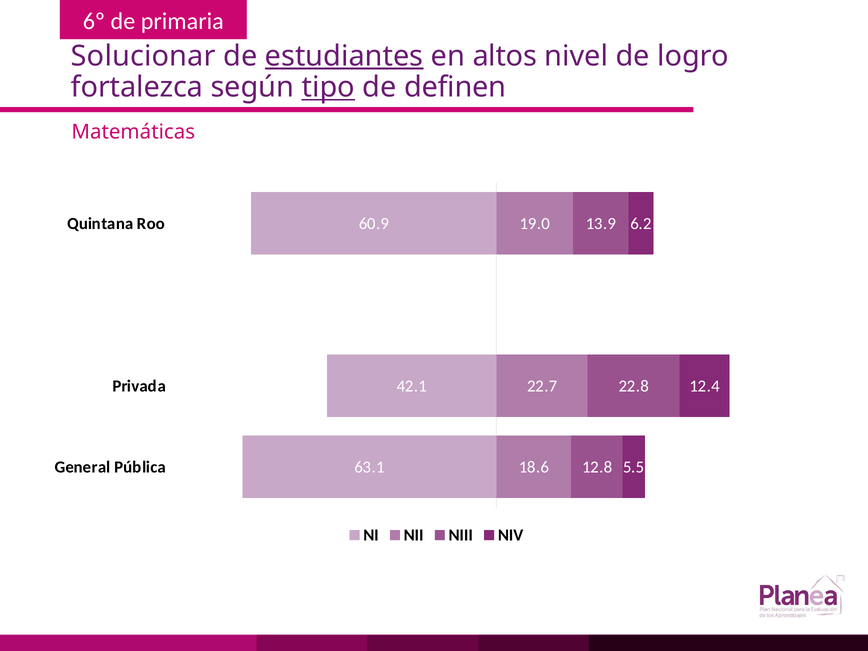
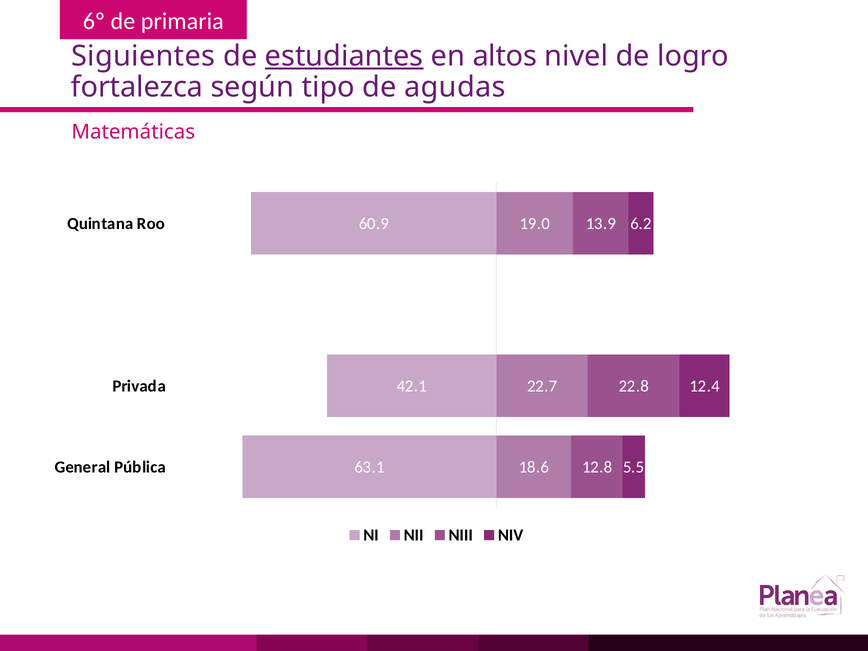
Solucionar: Solucionar -> Siguientes
tipo underline: present -> none
definen: definen -> agudas
